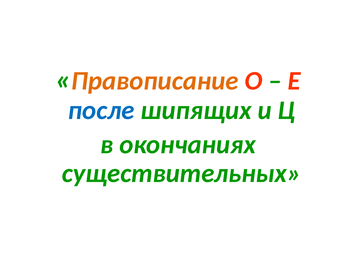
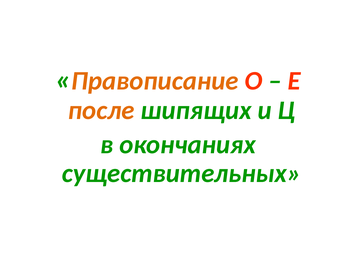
после colour: blue -> orange
